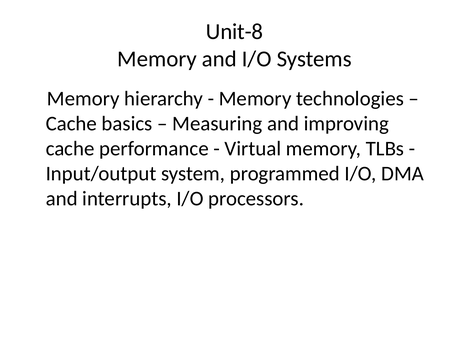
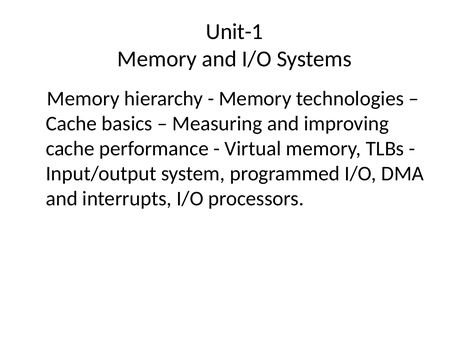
Unit-8: Unit-8 -> Unit-1
